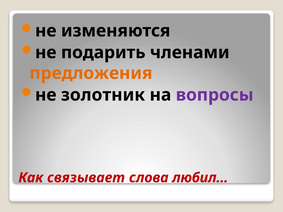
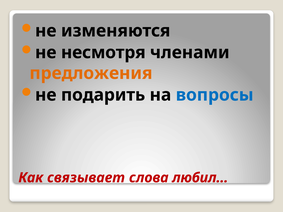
подарить: подарить -> несмотря
золотник: золотник -> подарить
вопросы colour: purple -> blue
